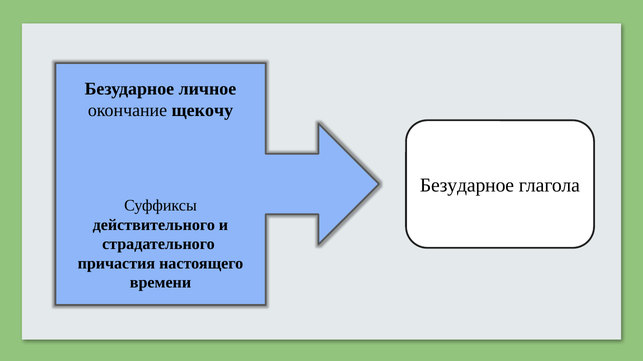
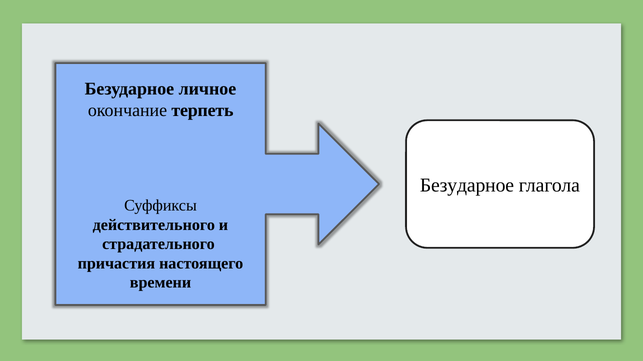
щекочу: щекочу -> терпеть
